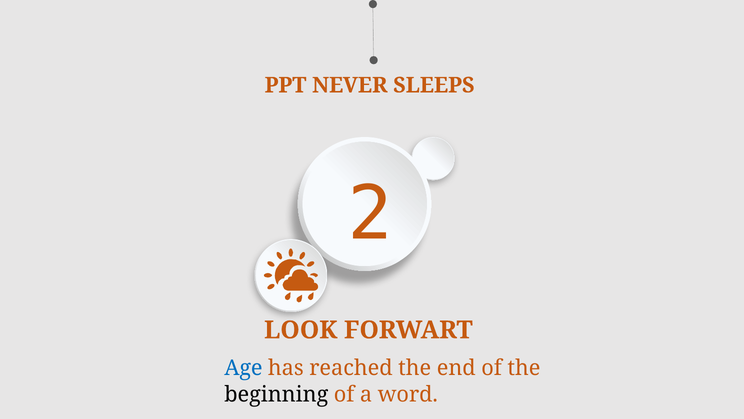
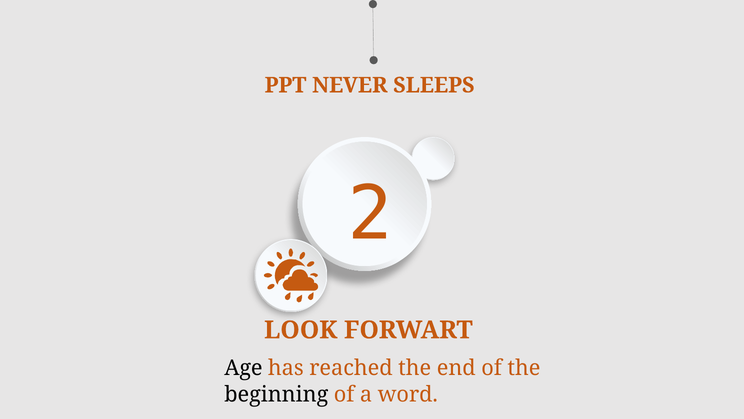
Age colour: blue -> black
